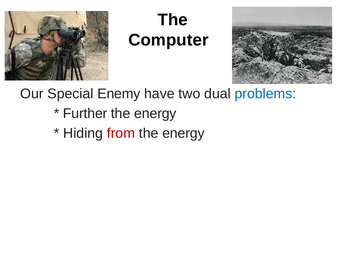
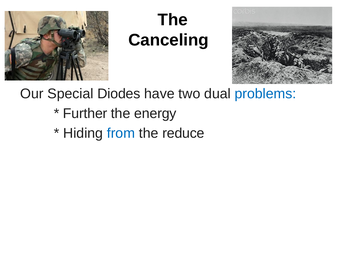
Computer: Computer -> Canceling
Enemy: Enemy -> Diodes
from colour: red -> blue
energy at (183, 133): energy -> reduce
